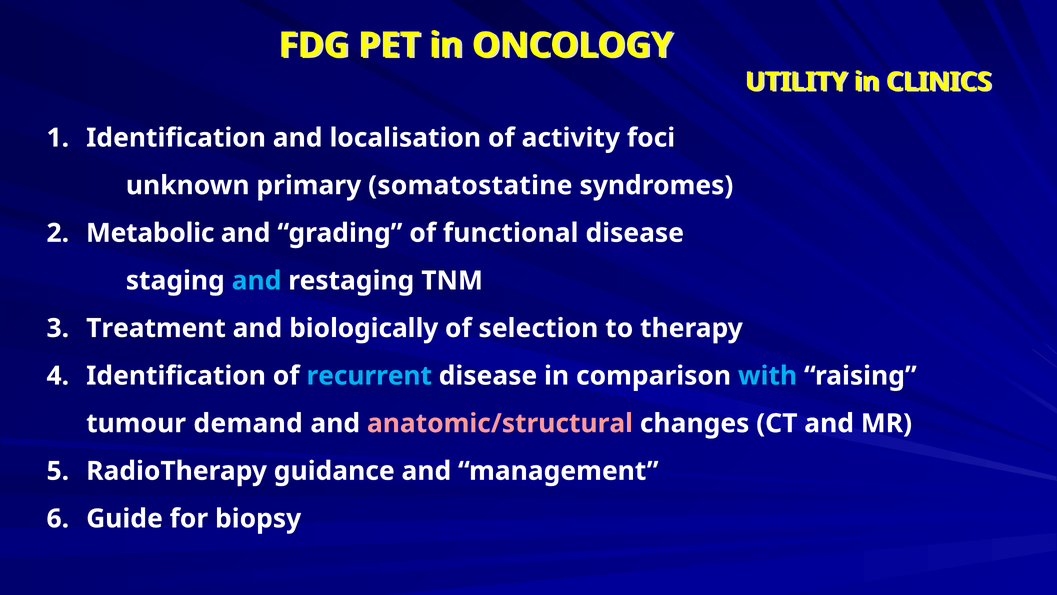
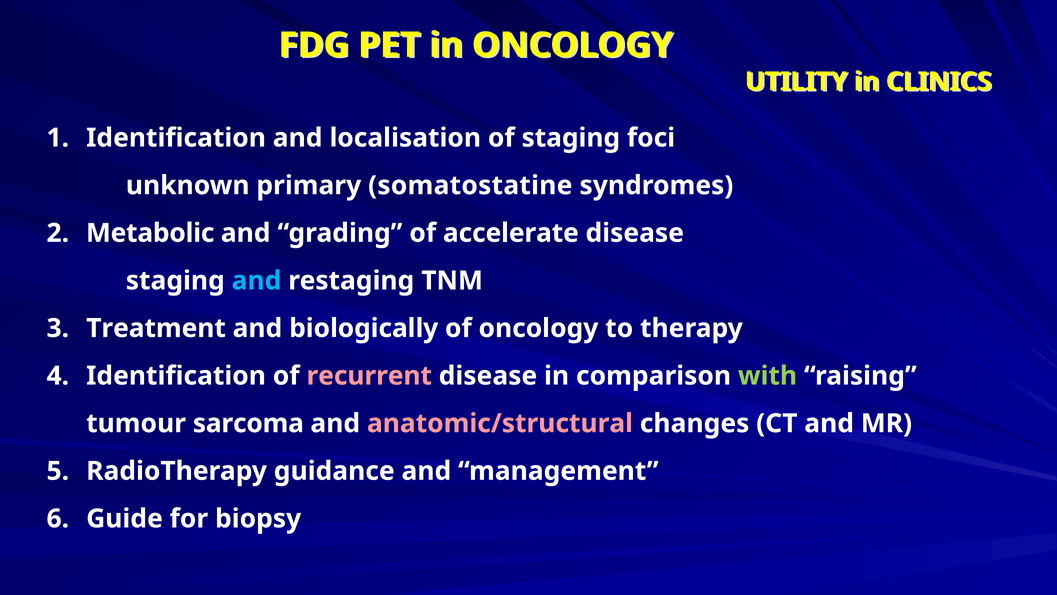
of activity: activity -> staging
functional: functional -> accelerate
of selection: selection -> oncology
recurrent colour: light blue -> pink
with colour: light blue -> light green
demand: demand -> sarcoma
